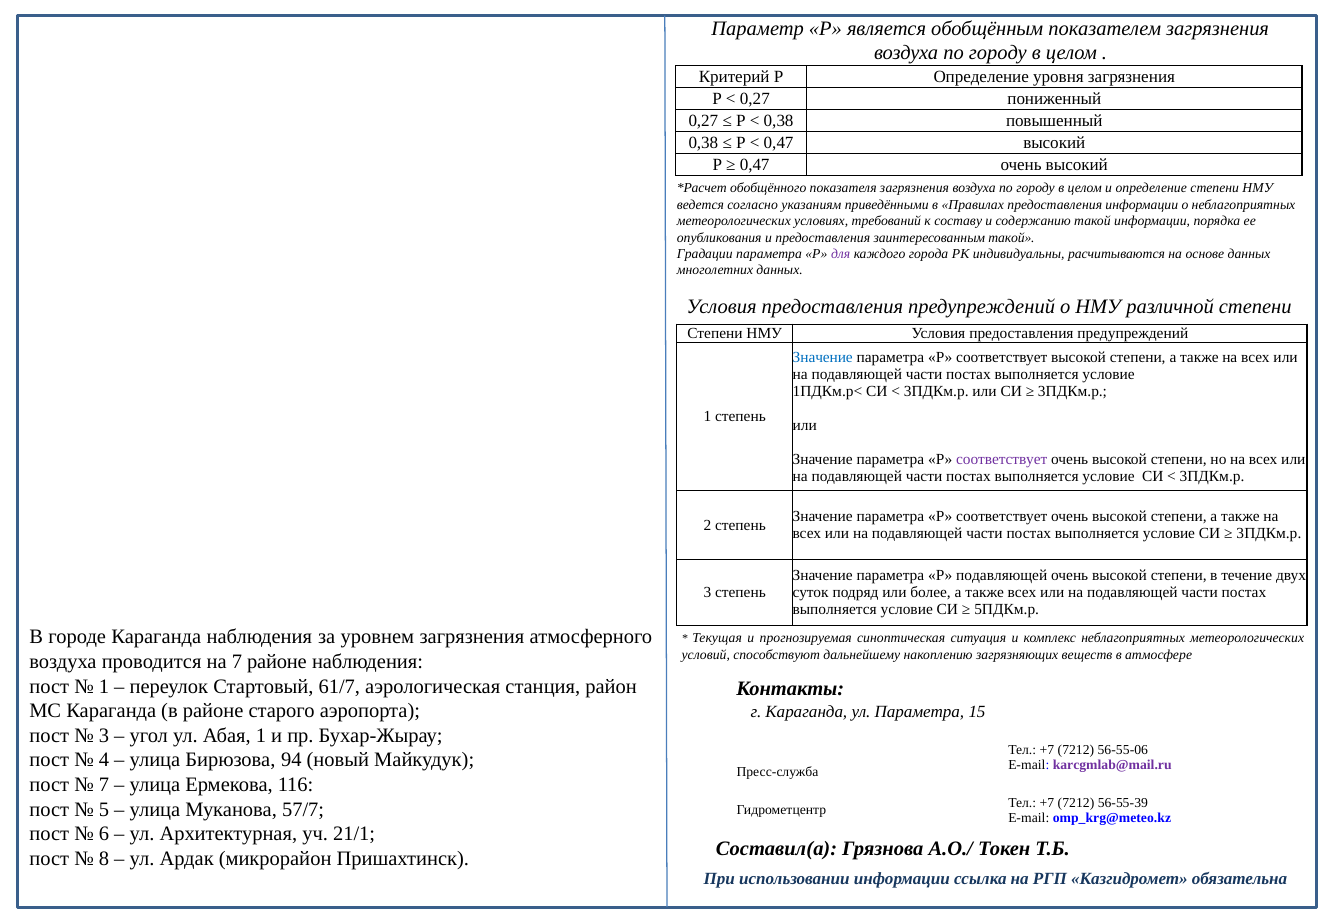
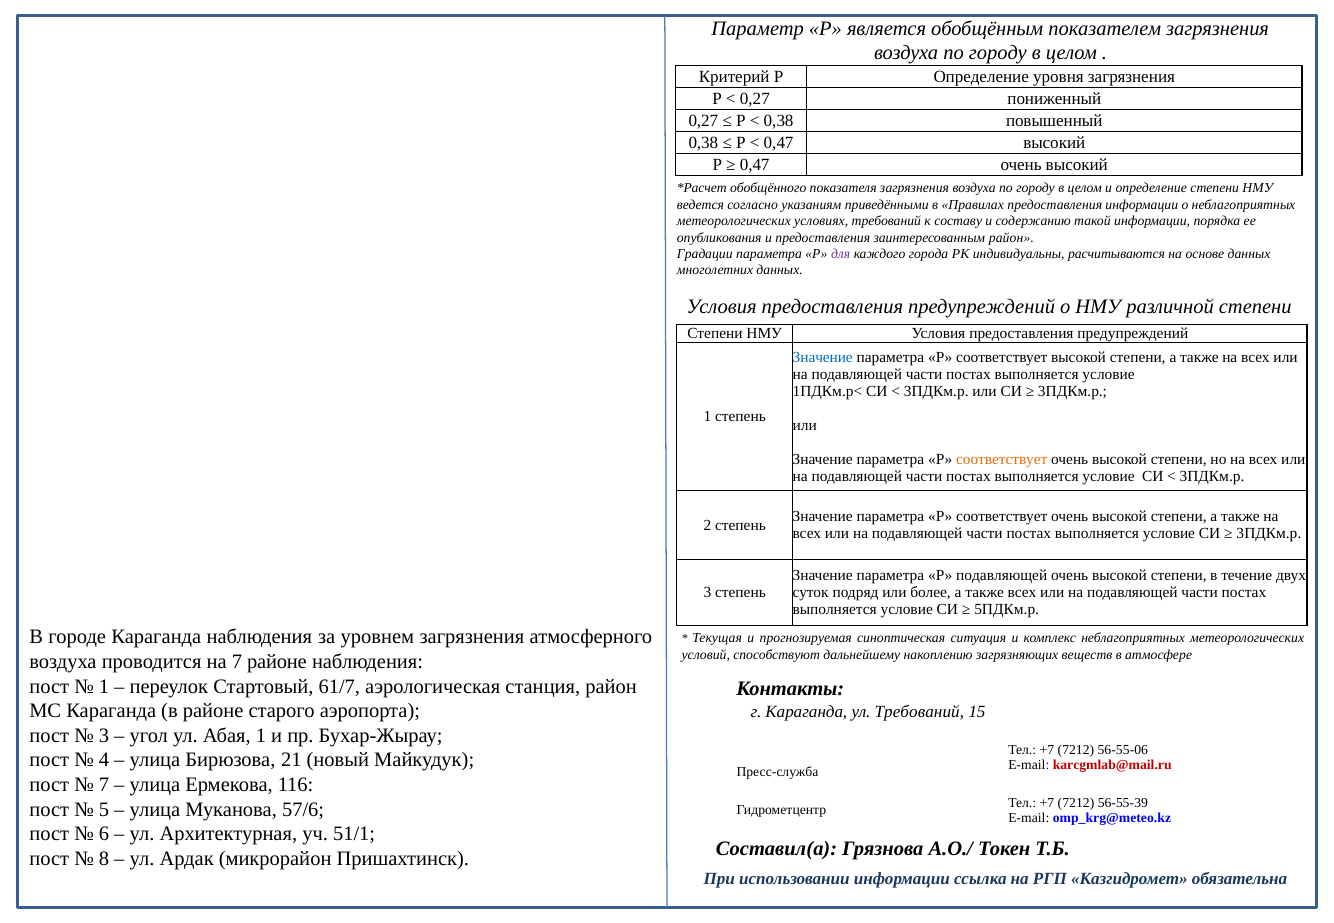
заинтересованным такой: такой -> район
соответствует at (1002, 460) colour: purple -> orange
ул Параметра: Параметра -> Требований
94: 94 -> 21
karcgmlab@mail.ru colour: purple -> red
57/7: 57/7 -> 57/6
21/1: 21/1 -> 51/1
